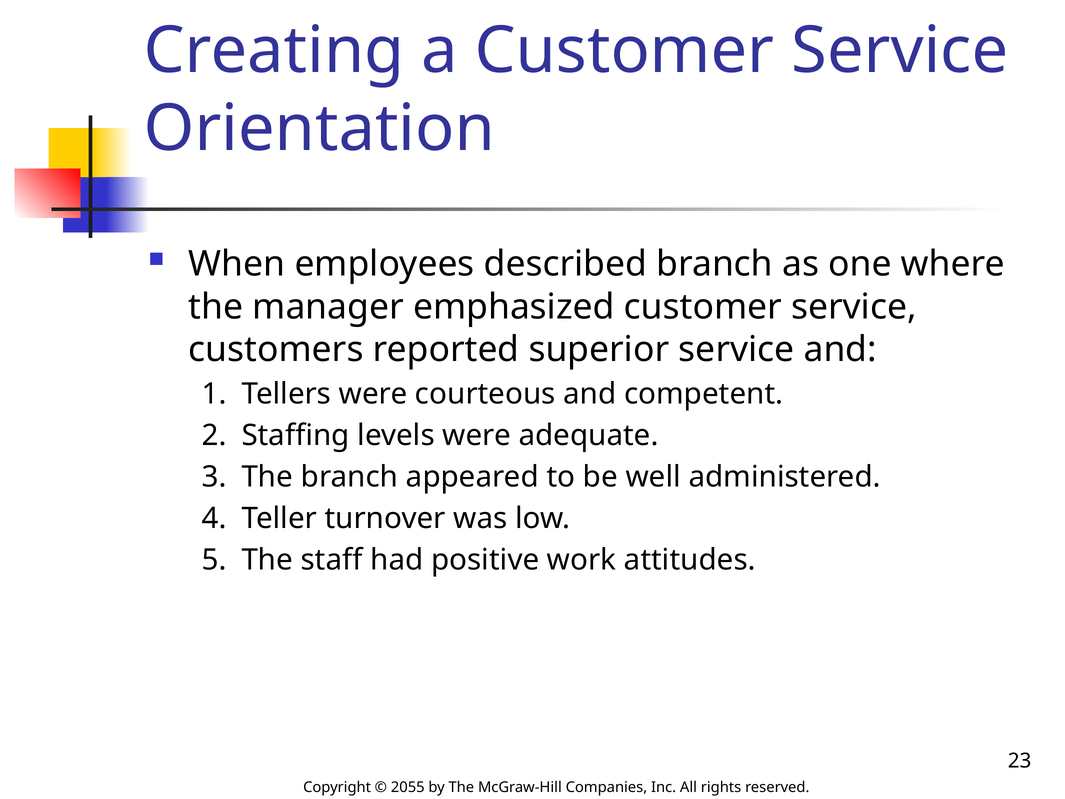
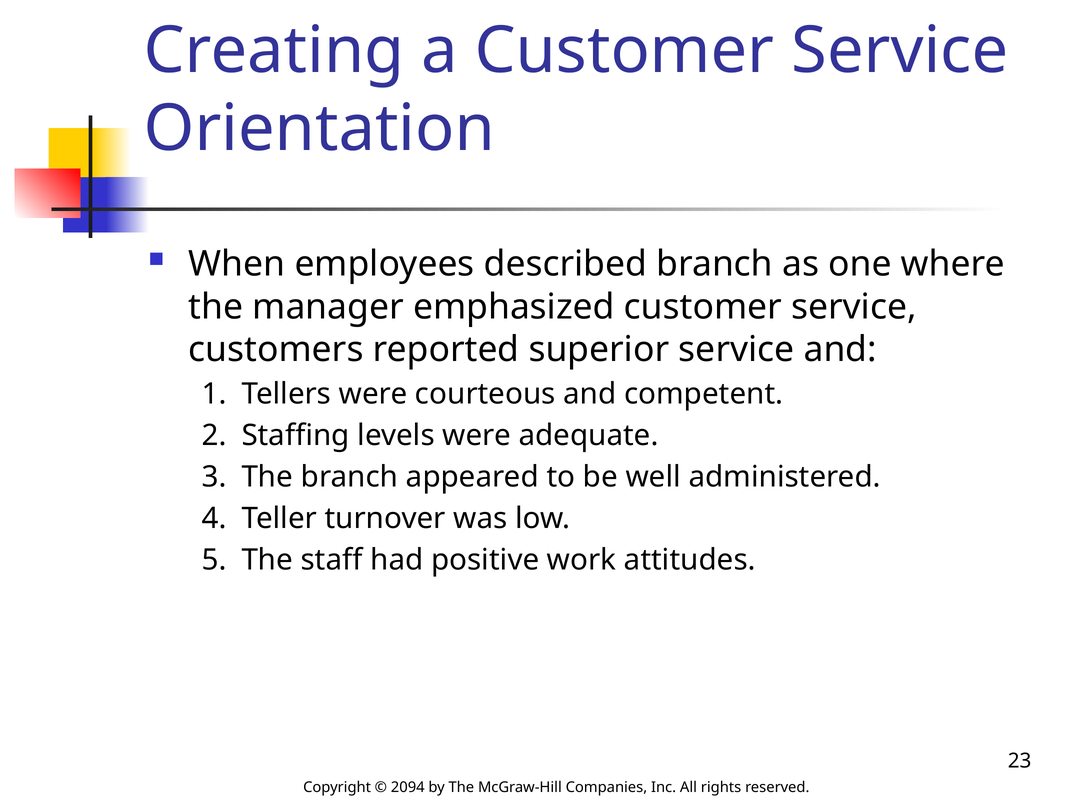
2055: 2055 -> 2094
